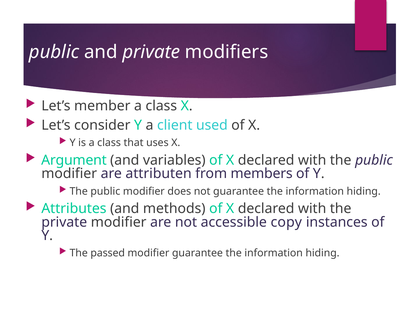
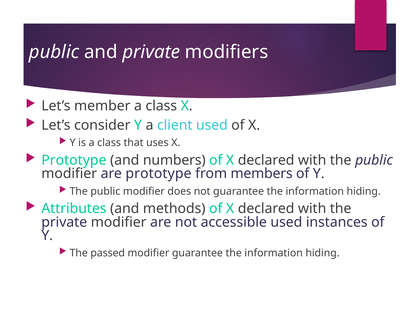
Argument at (74, 160): Argument -> Prototype
variables: variables -> numbers
are attributen: attributen -> prototype
accessible copy: copy -> used
